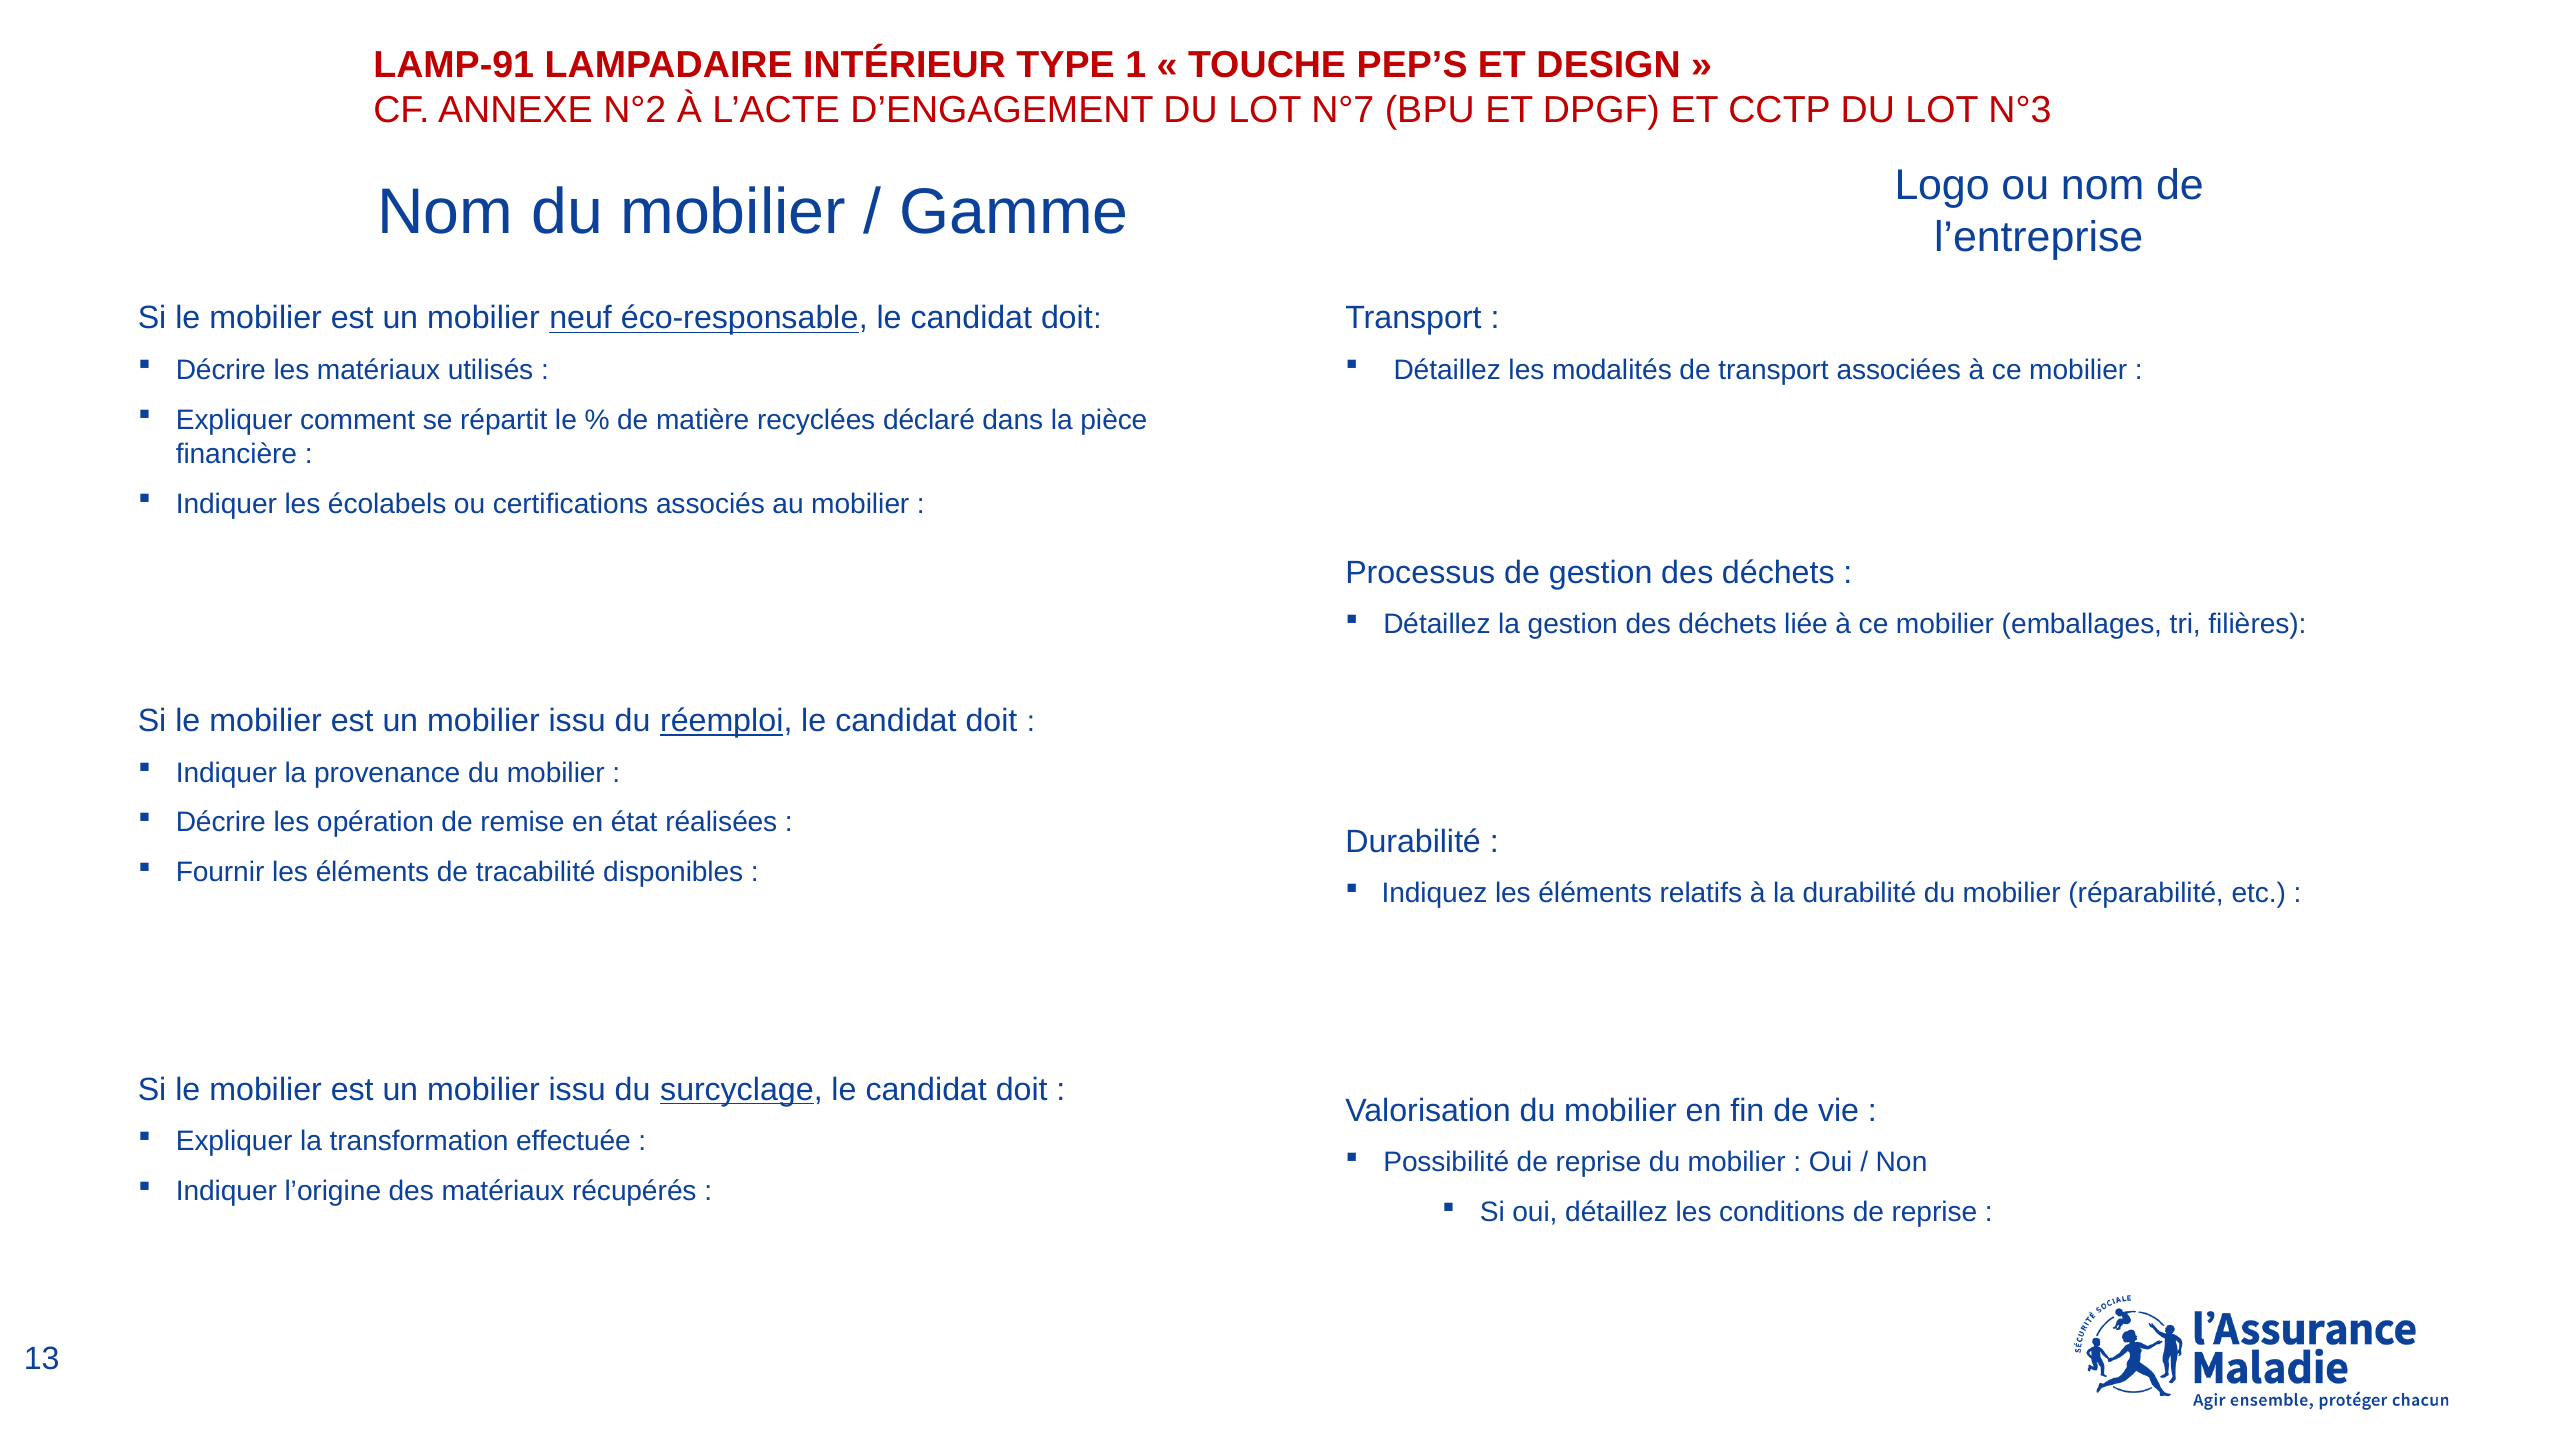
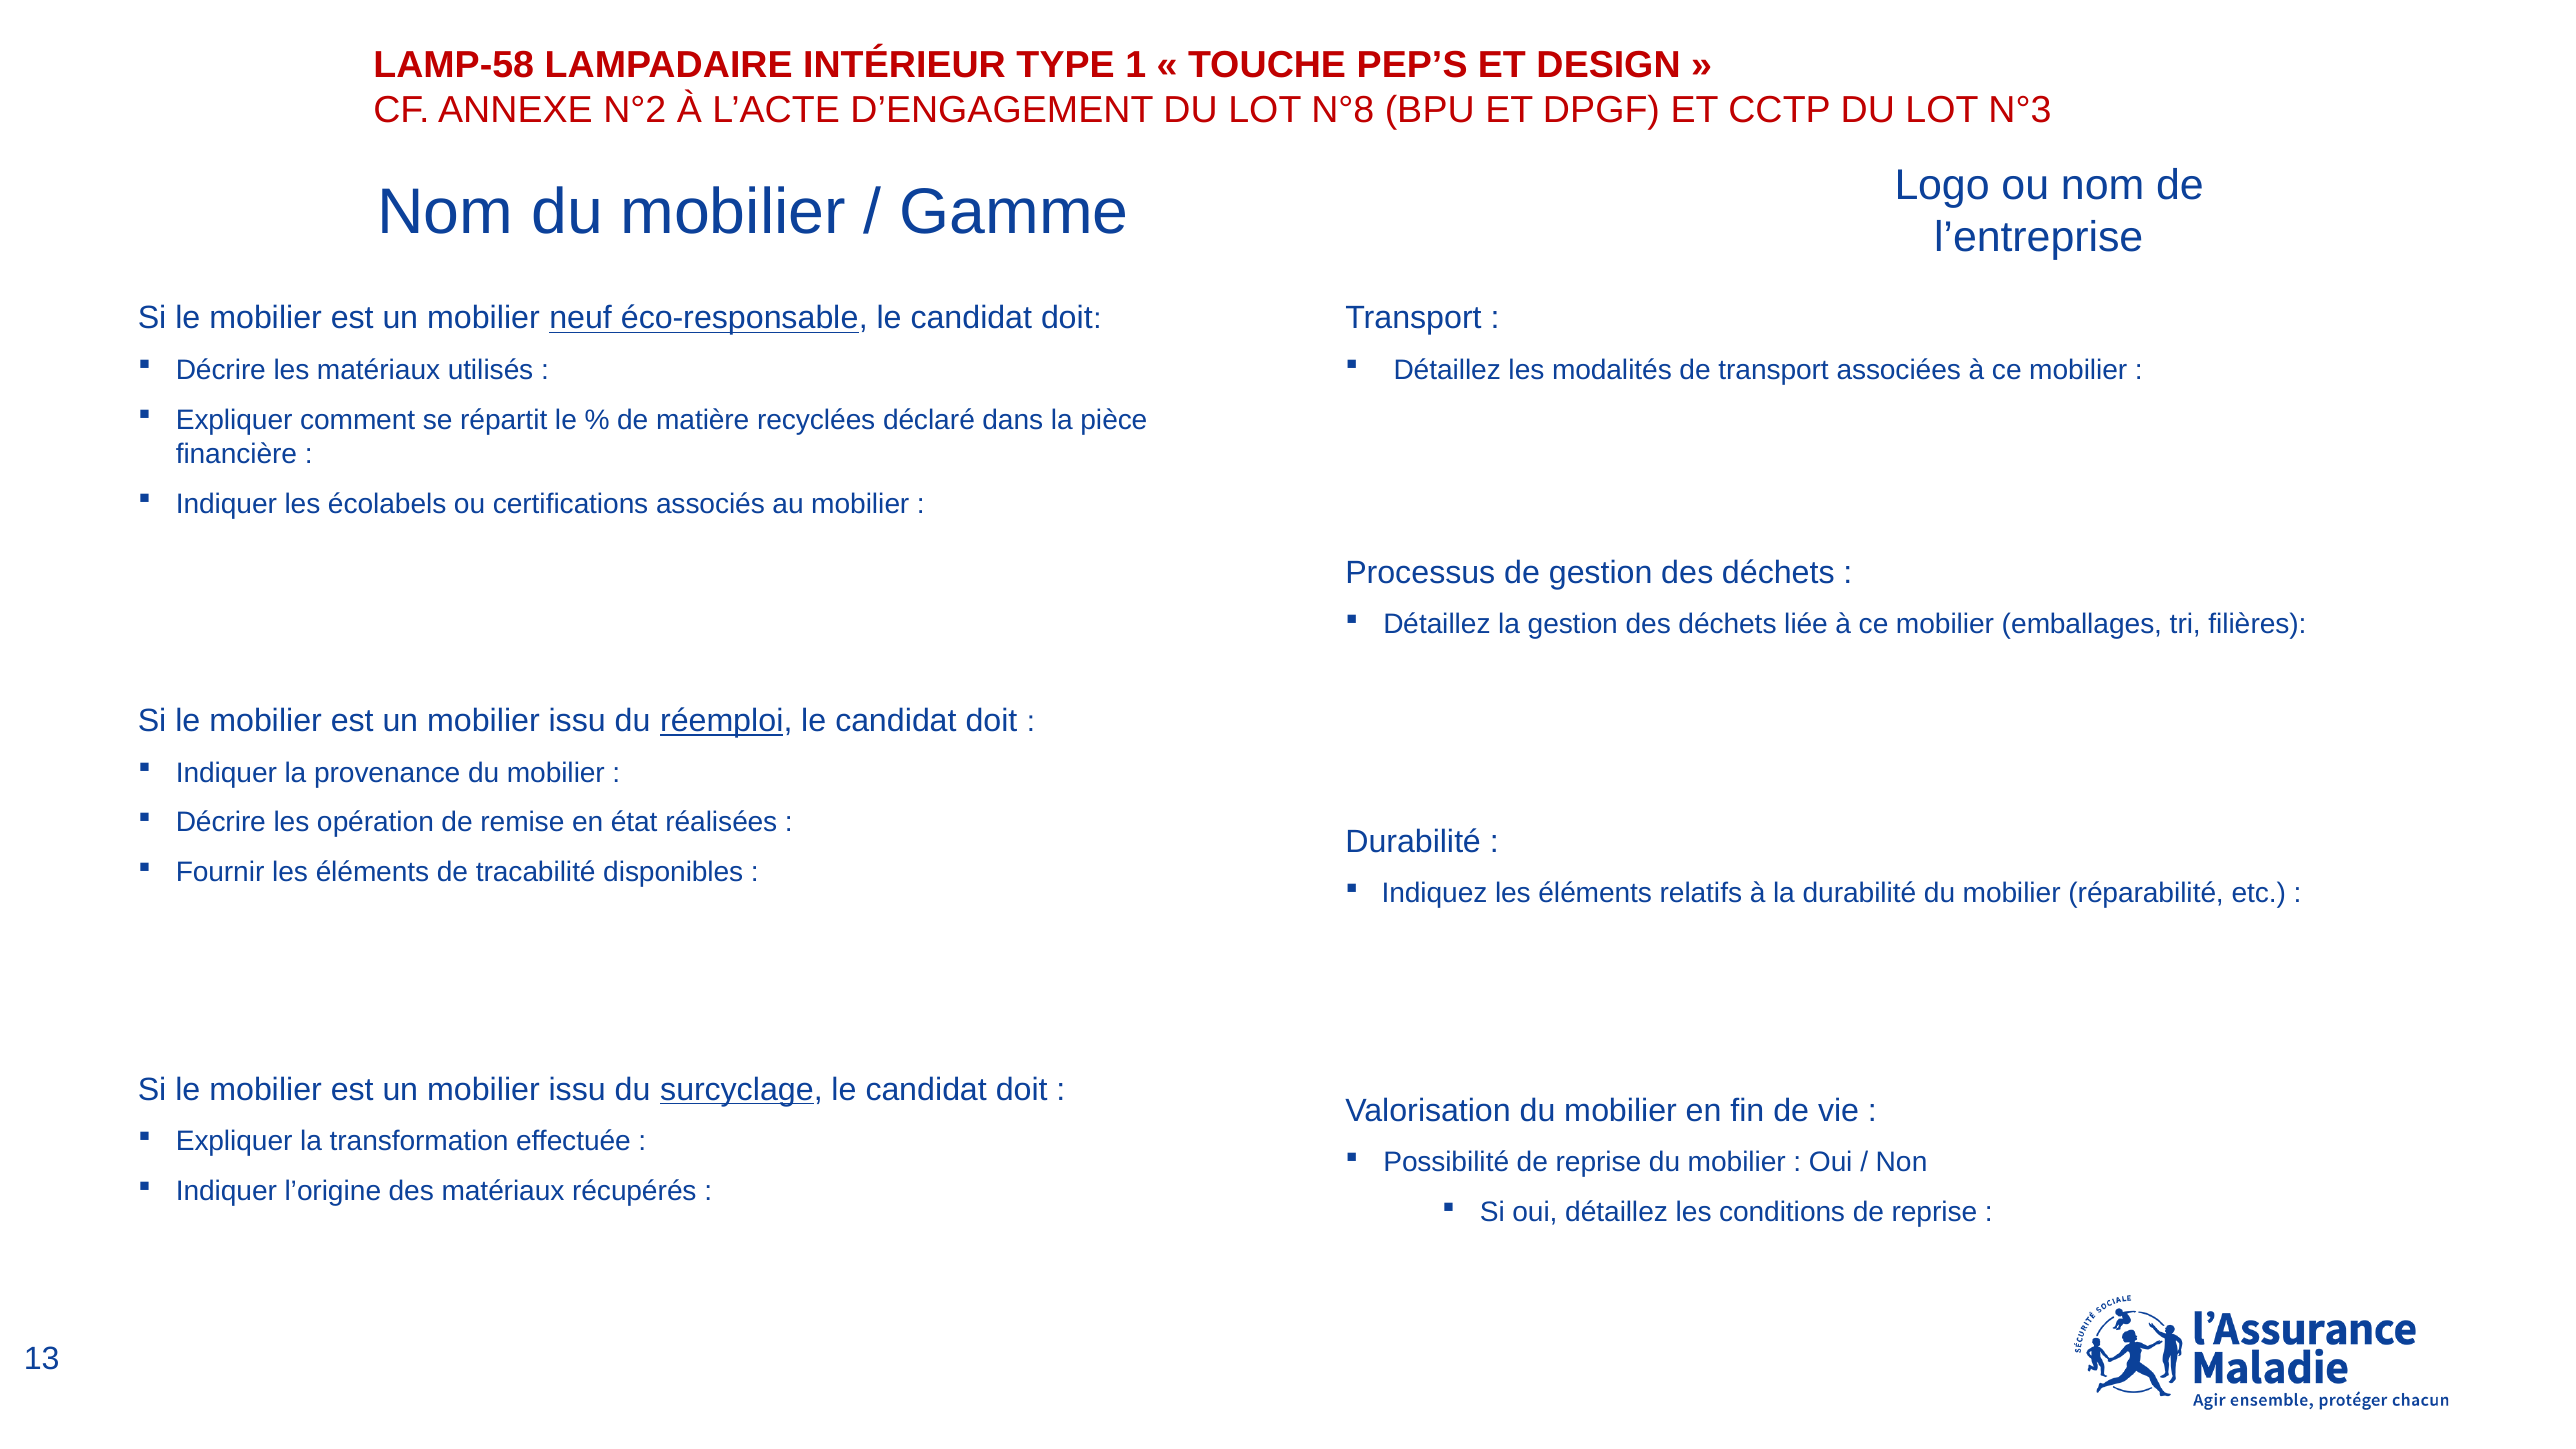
LAMP-91: LAMP-91 -> LAMP-58
N°7: N°7 -> N°8
